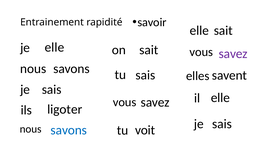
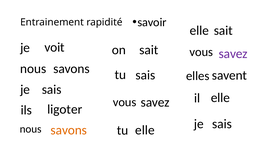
elle at (54, 47): elle -> voit
savons at (69, 130) colour: blue -> orange
voit at (145, 130): voit -> elle
